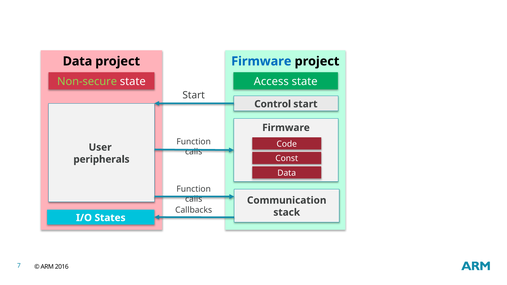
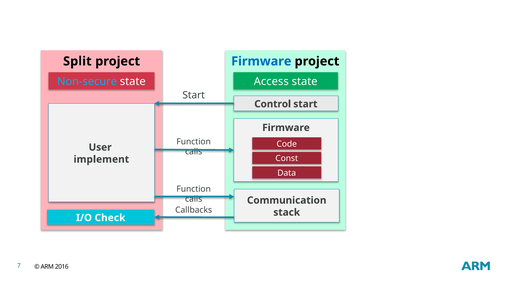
Data at (77, 61): Data -> Split
Non-secure colour: light green -> light blue
peripherals: peripherals -> implement
States: States -> Check
